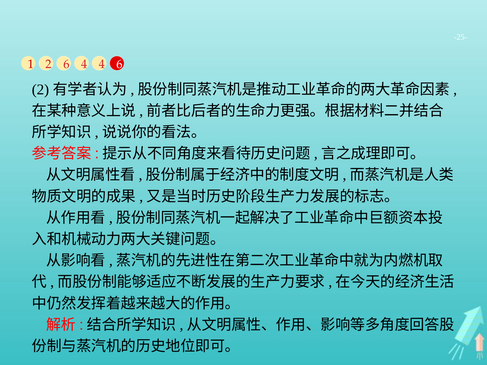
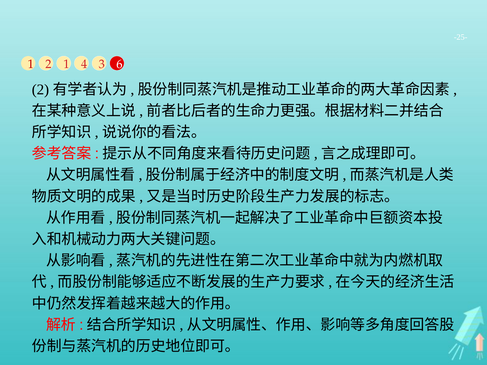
2 6: 6 -> 1
4 4: 4 -> 3
